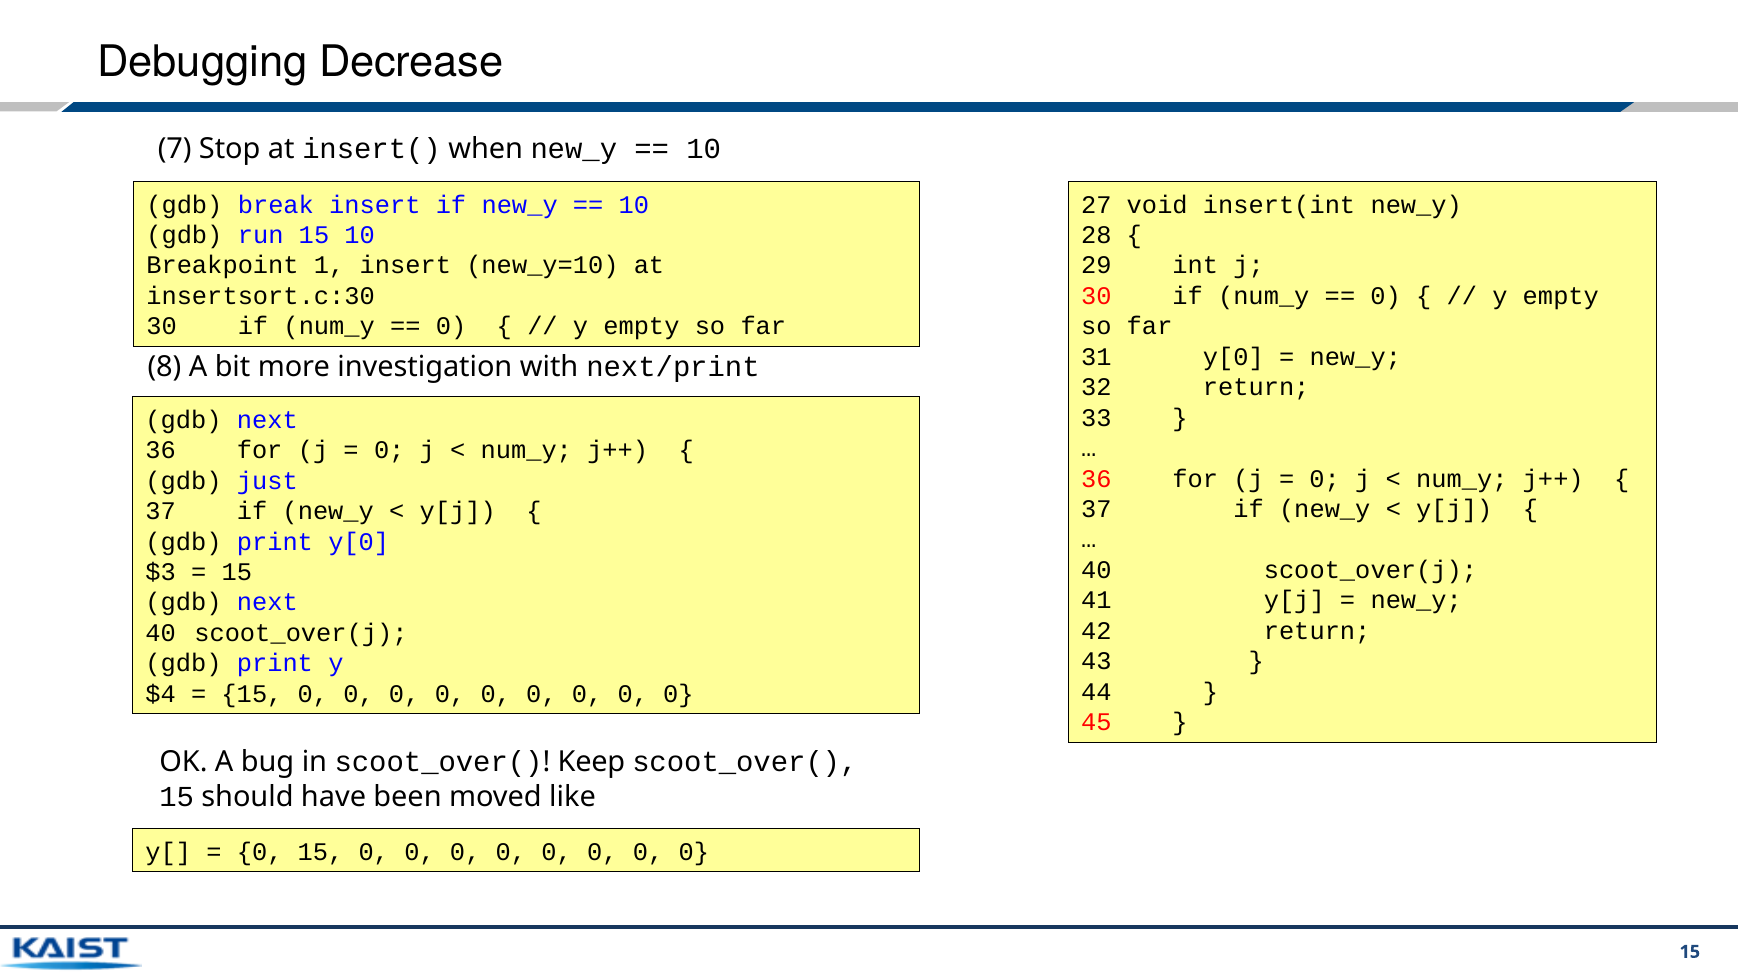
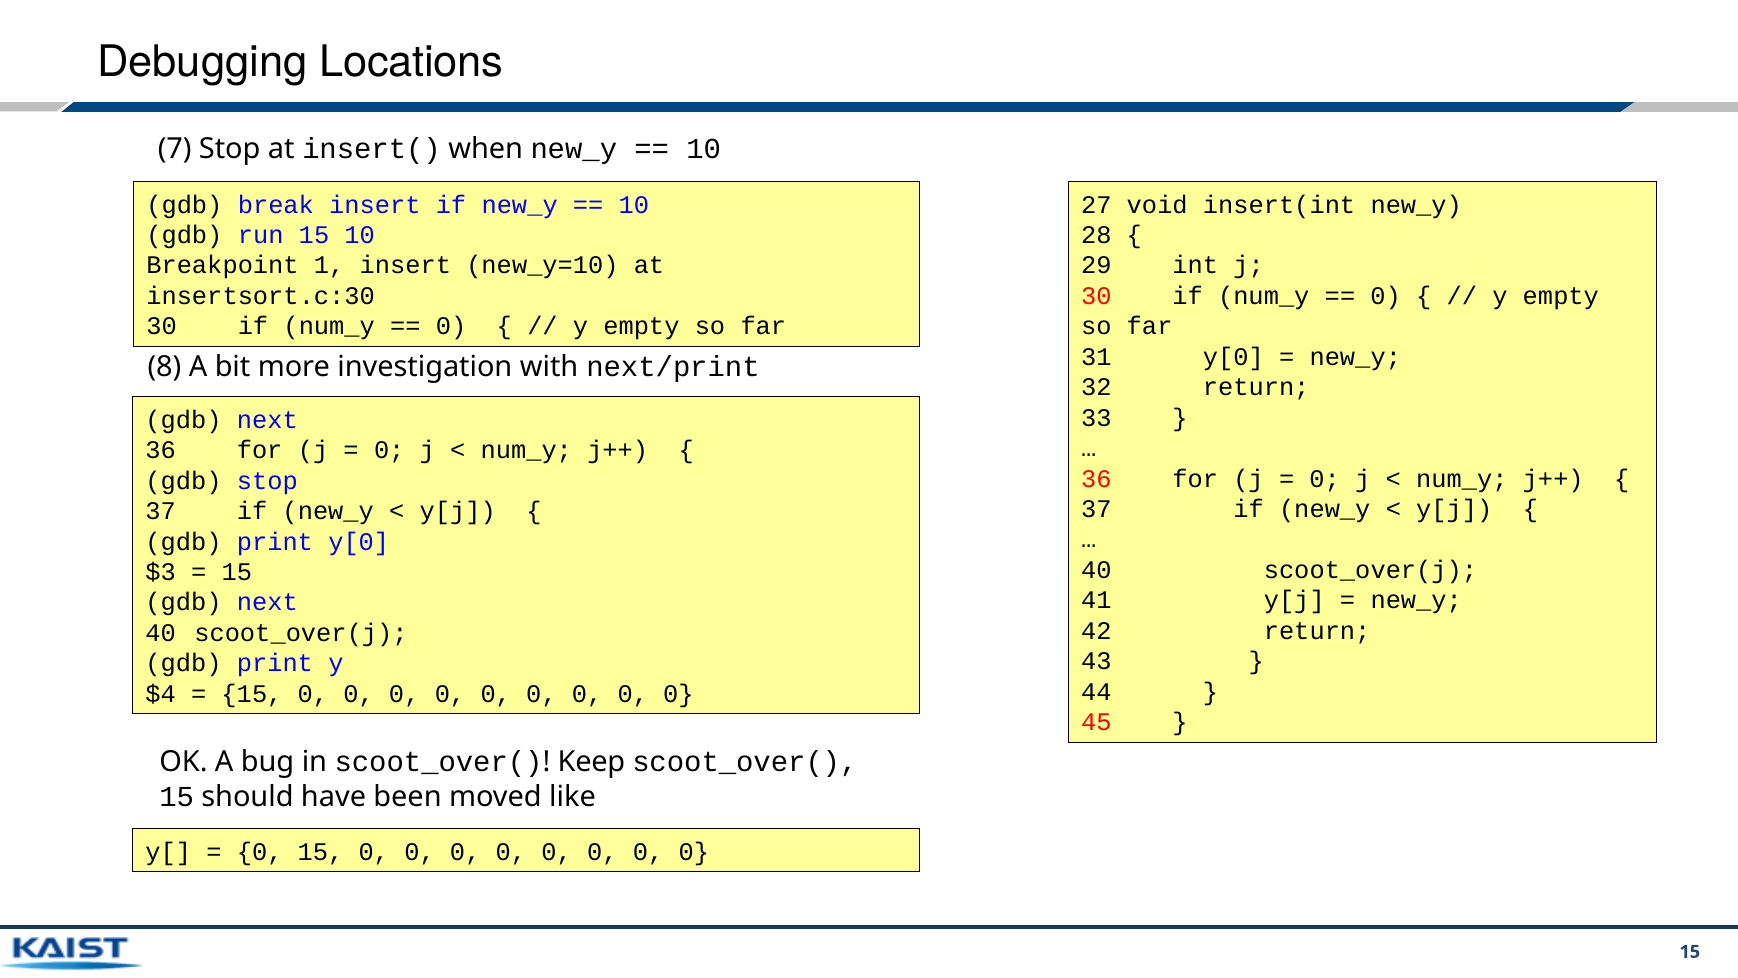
Decrease: Decrease -> Locations
gdb just: just -> stop
